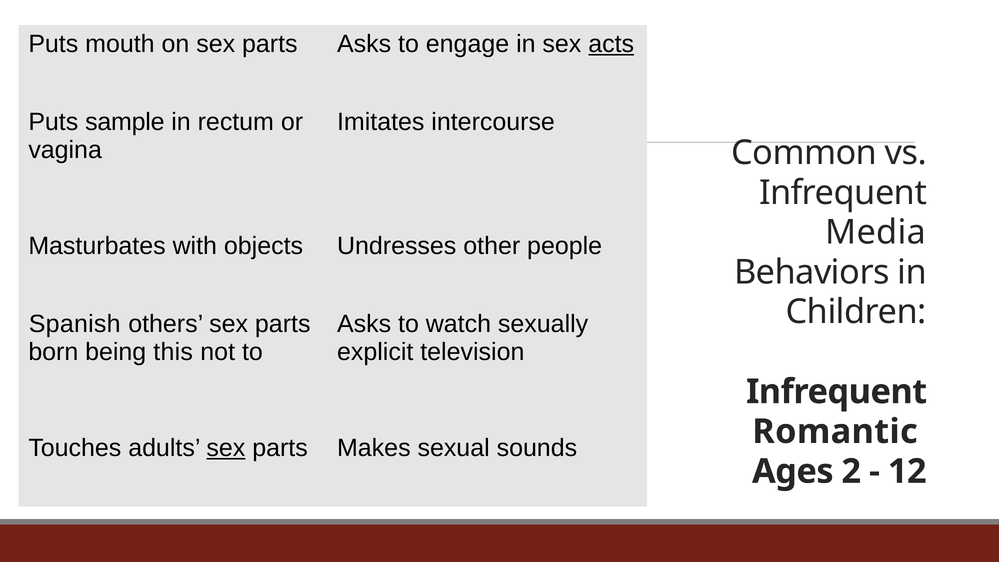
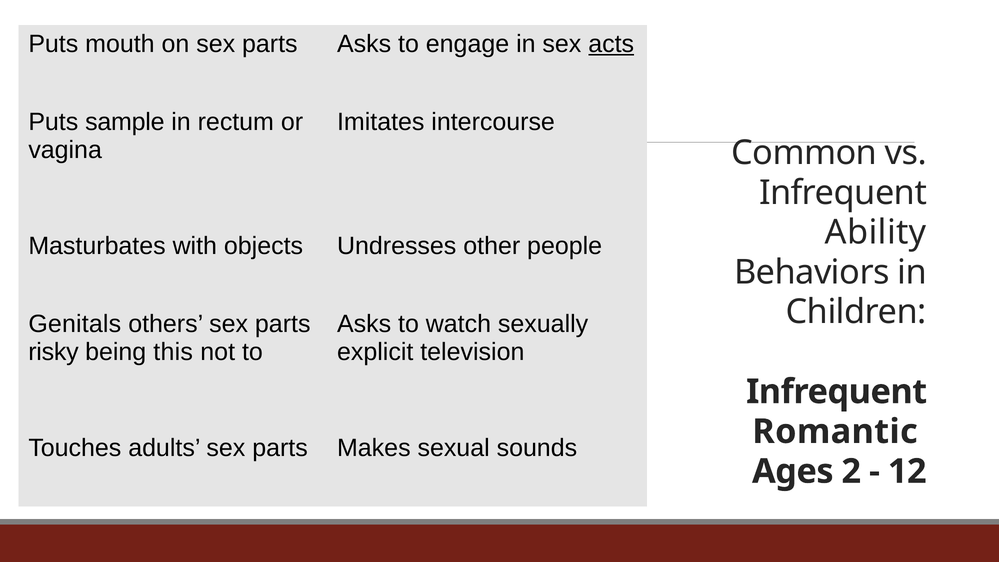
Media: Media -> Ability
Spanish: Spanish -> Genitals
born: born -> risky
sex at (226, 448) underline: present -> none
